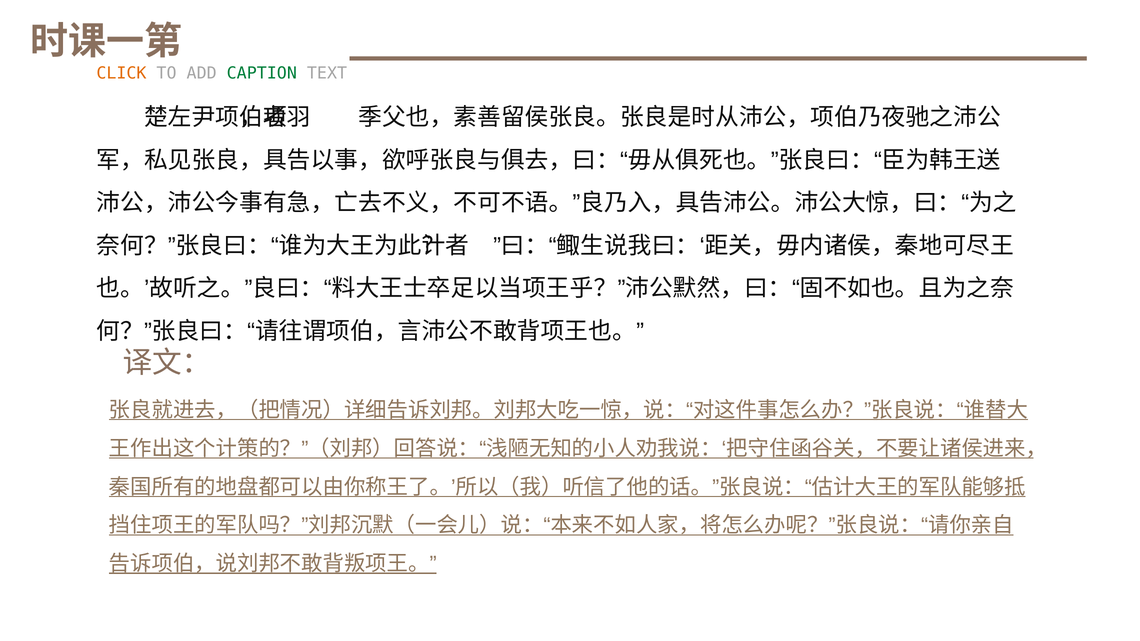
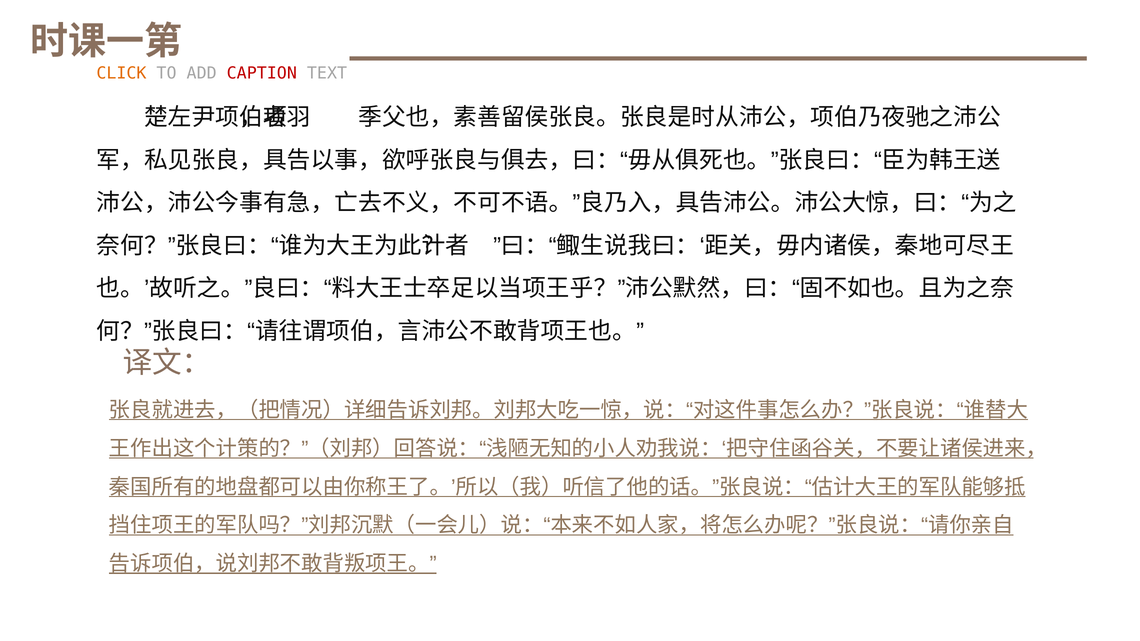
CAPTION colour: green -> red
